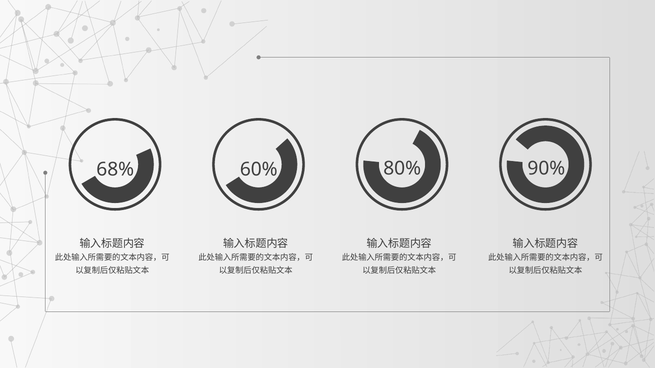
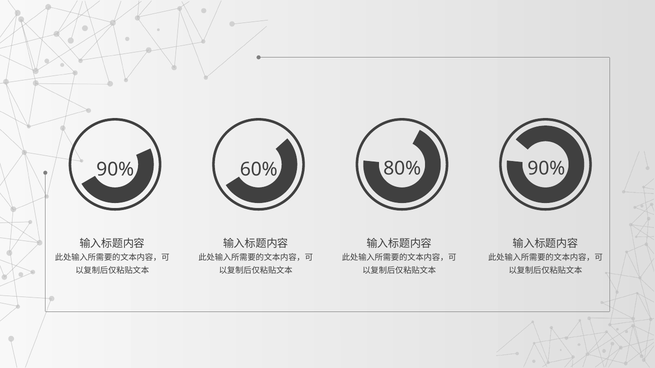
68% at (115, 169): 68% -> 90%
